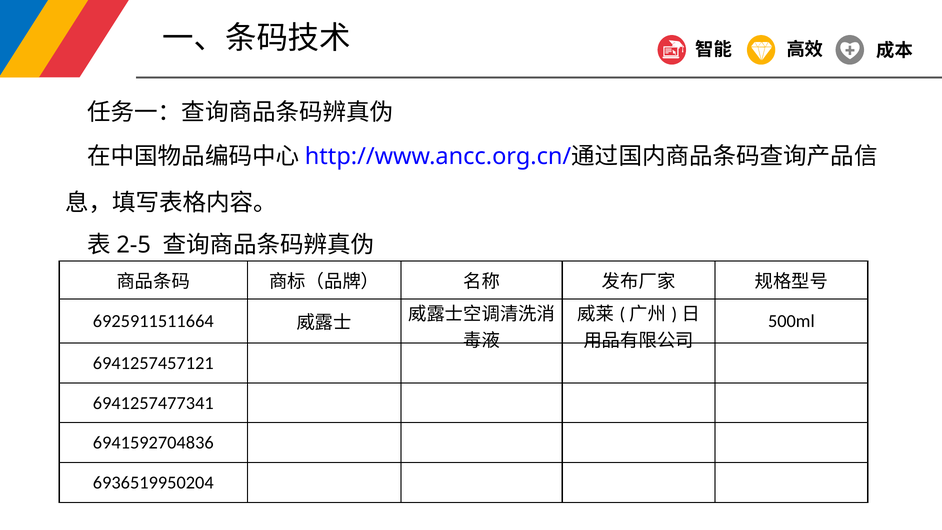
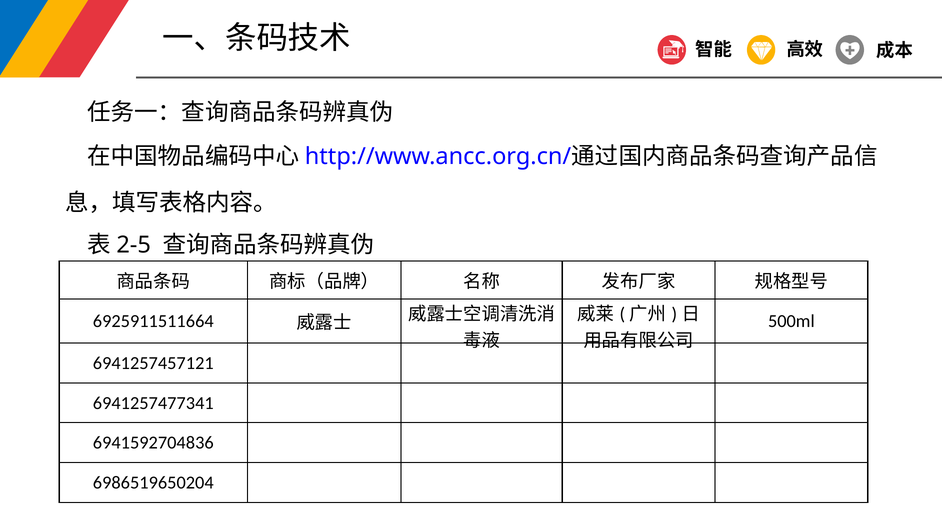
6936519950204: 6936519950204 -> 6986519650204
